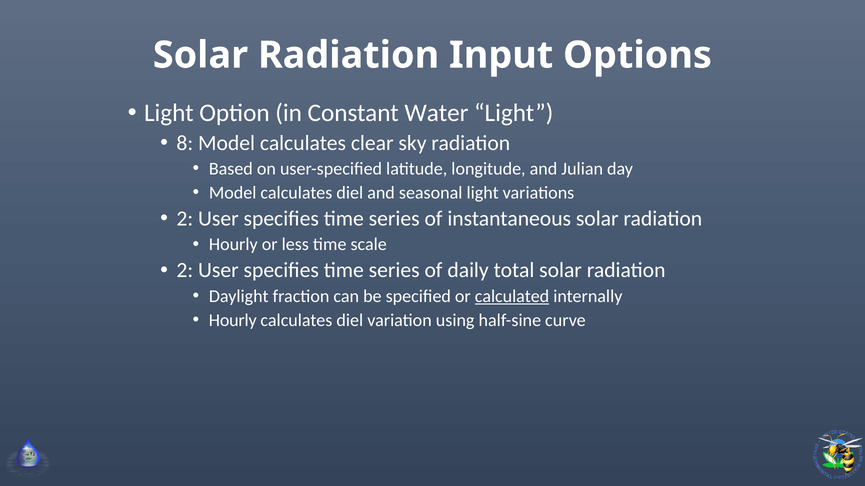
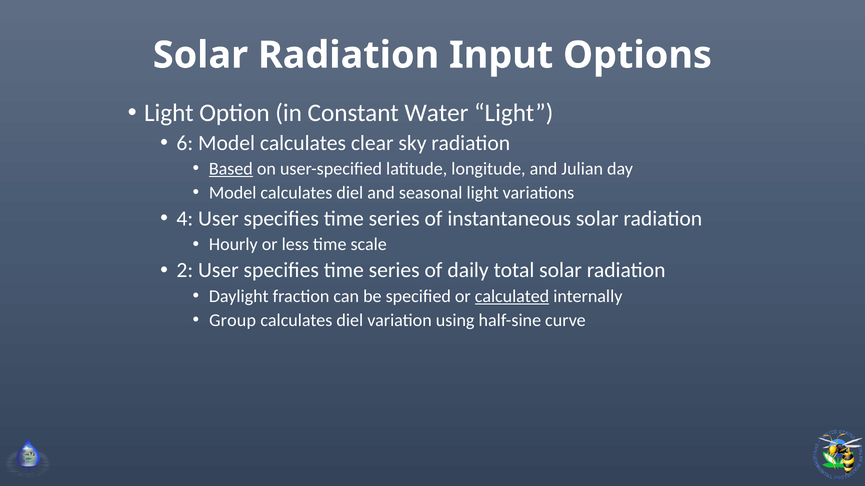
8: 8 -> 6
Based underline: none -> present
2 at (185, 219): 2 -> 4
Hourly at (233, 320): Hourly -> Group
